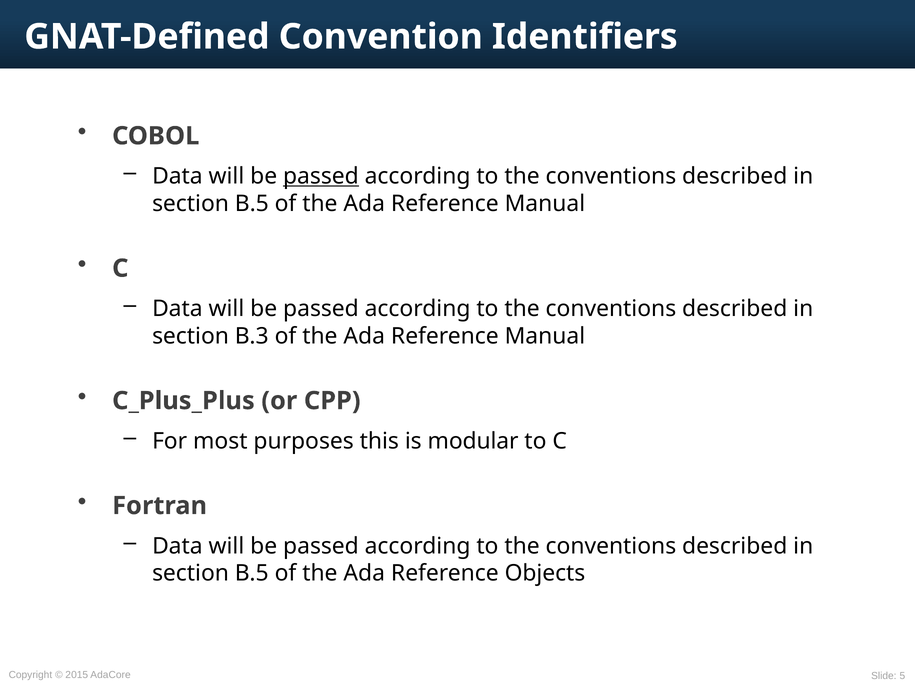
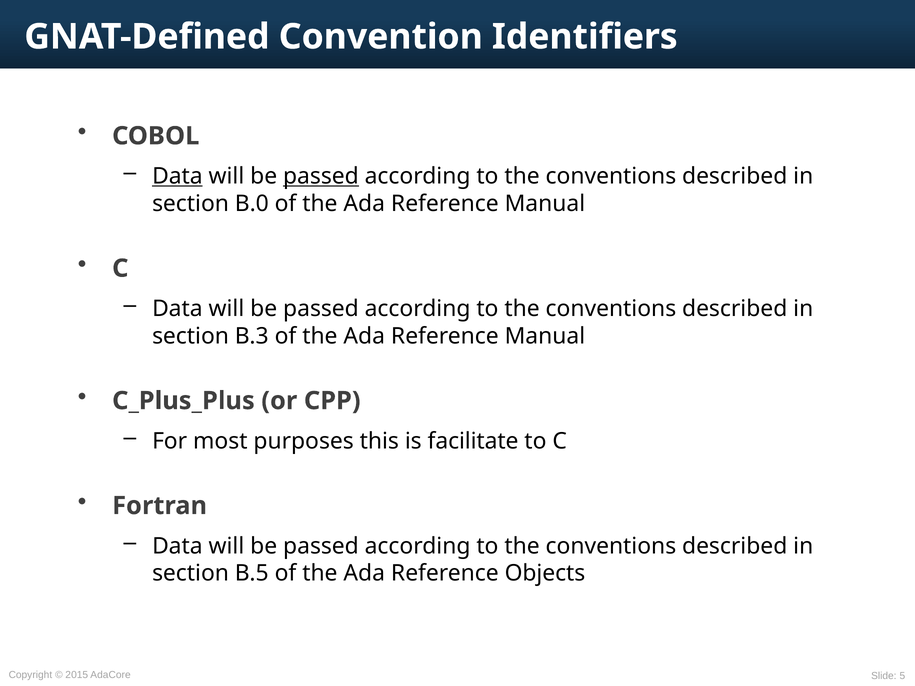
Data at (177, 176) underline: none -> present
B.5 at (252, 204): B.5 -> B.0
modular: modular -> facilitate
